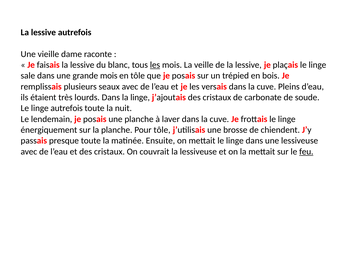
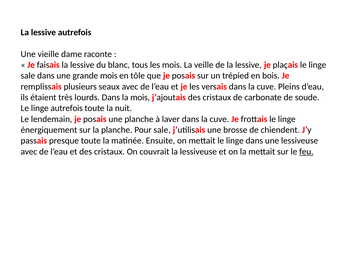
les at (155, 65) underline: present -> none
la linge: linge -> mois
Pour tôle: tôle -> sale
